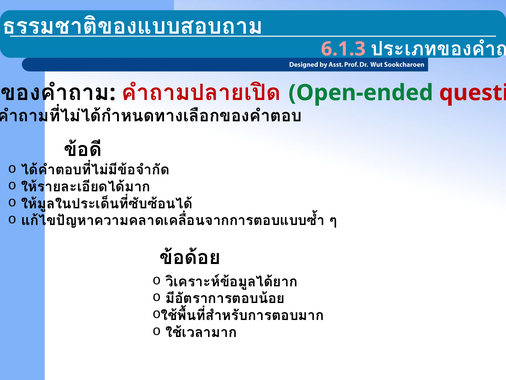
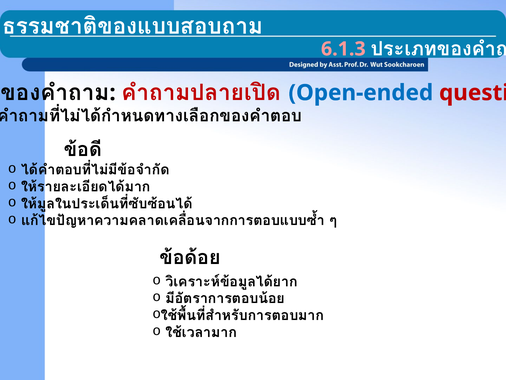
Open-ended colour: green -> blue
